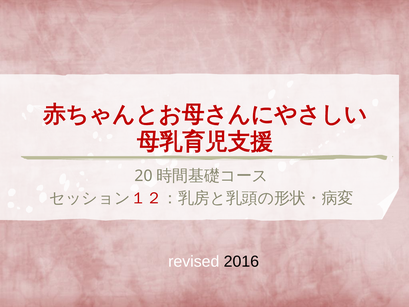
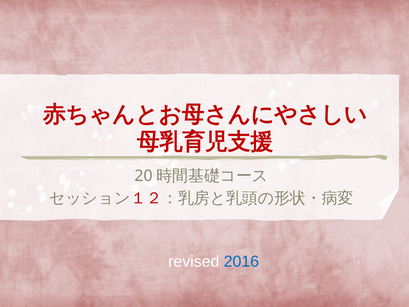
2016 colour: black -> blue
